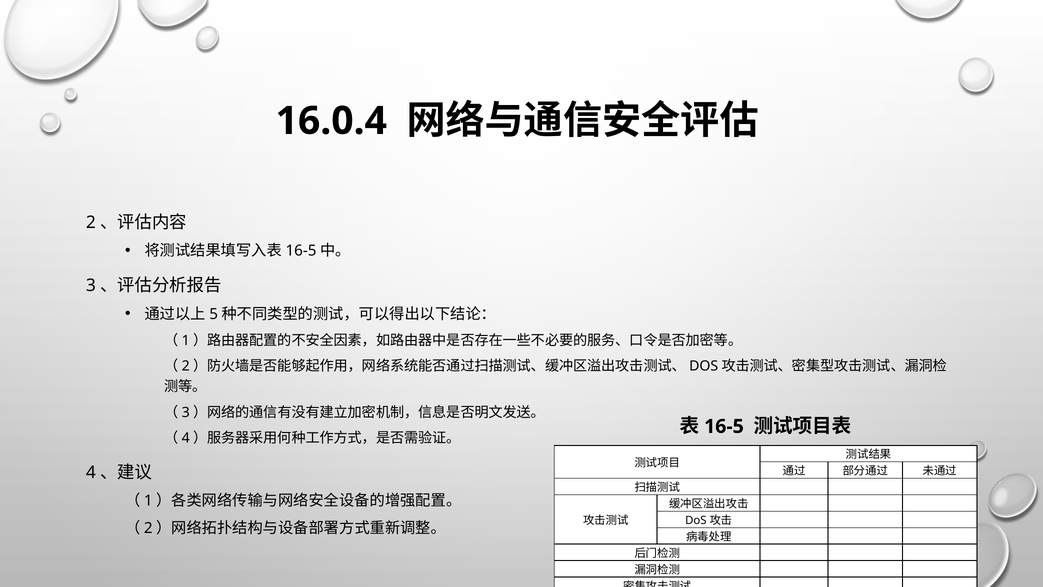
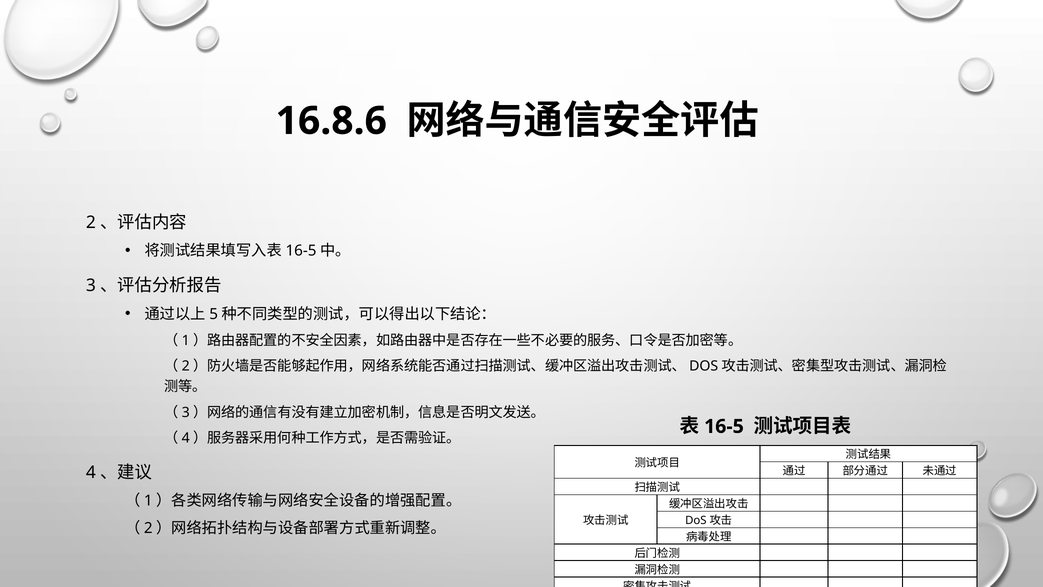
16.0.4: 16.0.4 -> 16.8.6
